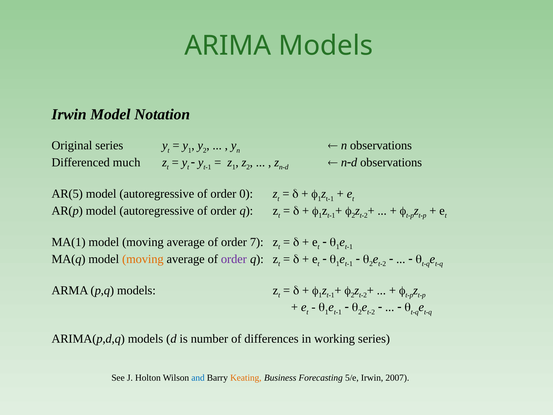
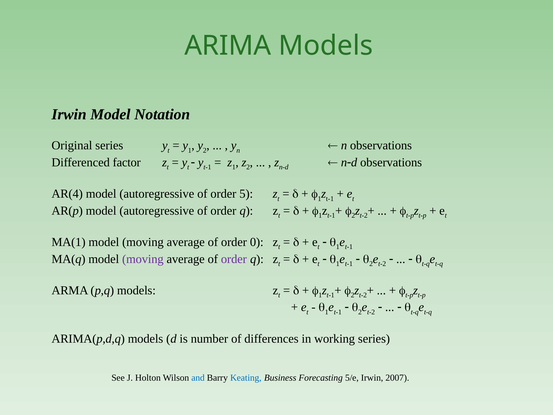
much: much -> factor
AR(5: AR(5 -> AR(4
0: 0 -> 5
7: 7 -> 0
moving at (143, 259) colour: orange -> purple
Keating colour: orange -> blue
